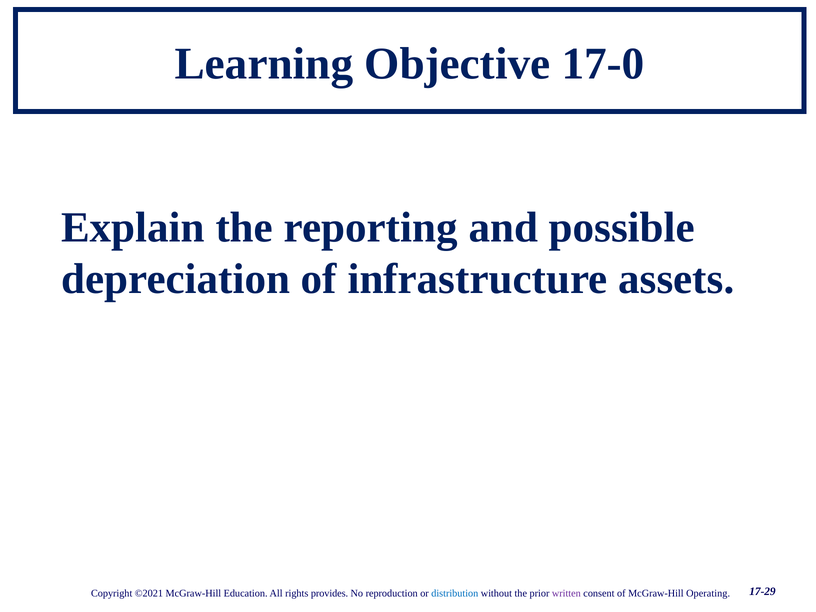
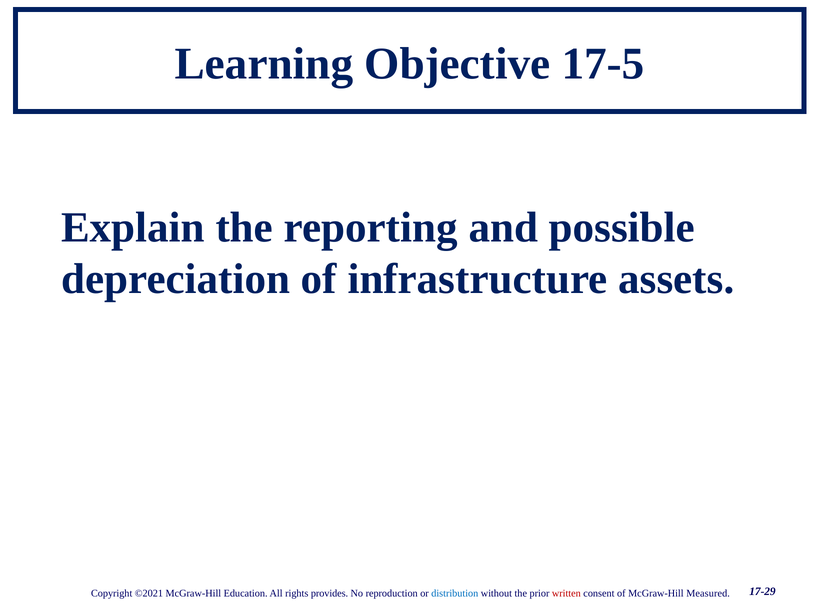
17-0: 17-0 -> 17-5
written colour: purple -> red
Operating: Operating -> Measured
